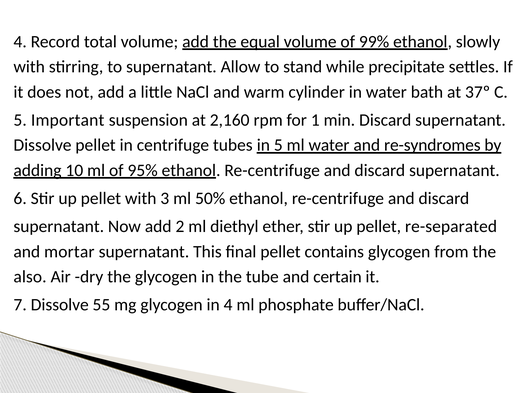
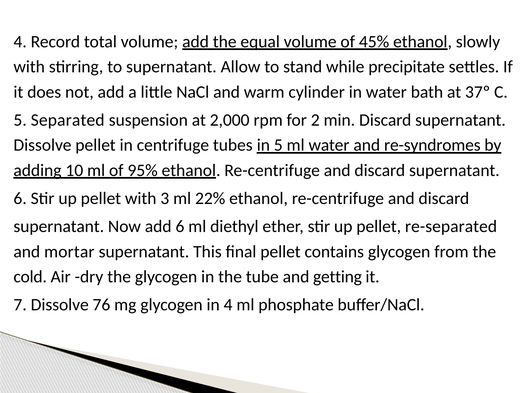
99%: 99% -> 45%
Important: Important -> Separated
2,160: 2,160 -> 2,000
1: 1 -> 2
50%: 50% -> 22%
add 2: 2 -> 6
also: also -> cold
certain: certain -> getting
55: 55 -> 76
